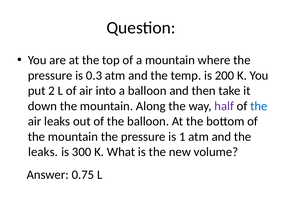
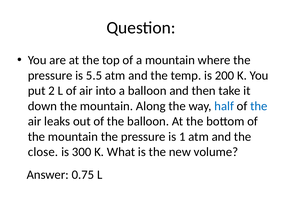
0.3: 0.3 -> 5.5
half colour: purple -> blue
leaks at (43, 152): leaks -> close
